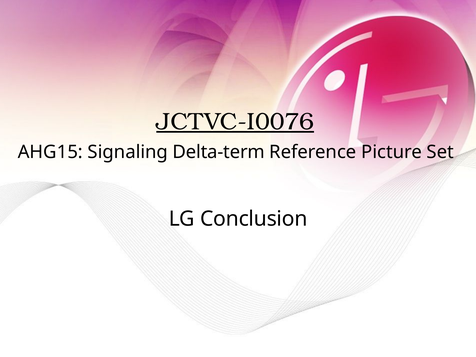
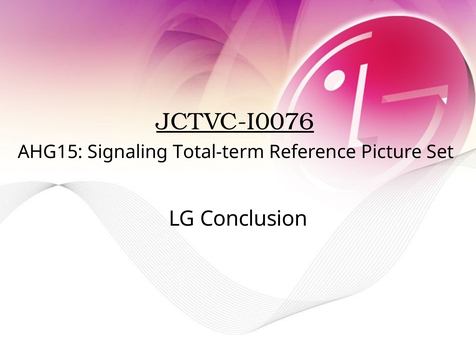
Delta-term: Delta-term -> Total-term
